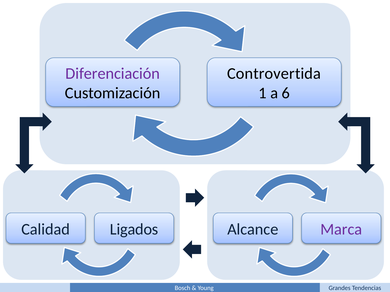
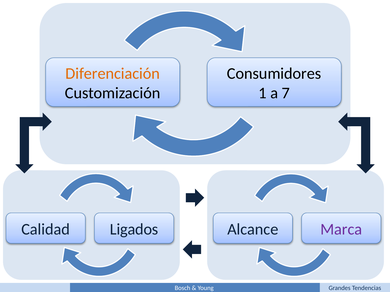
Diferenciación colour: purple -> orange
Controvertida: Controvertida -> Consumidores
6: 6 -> 7
